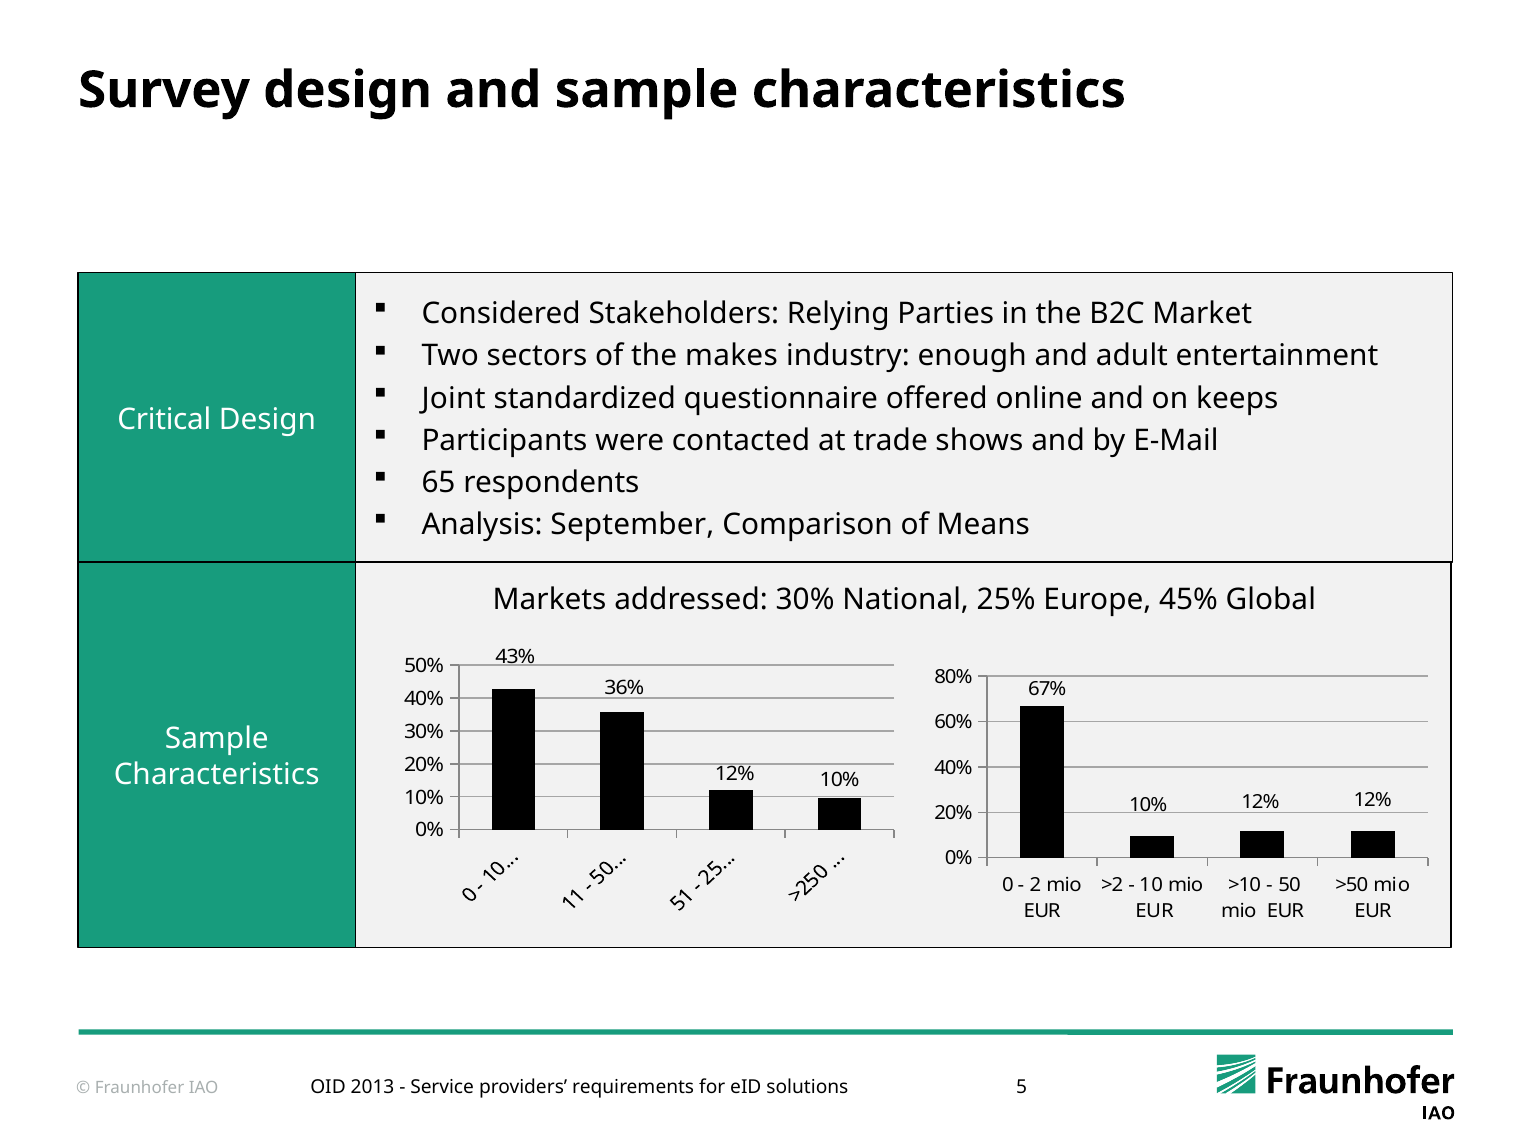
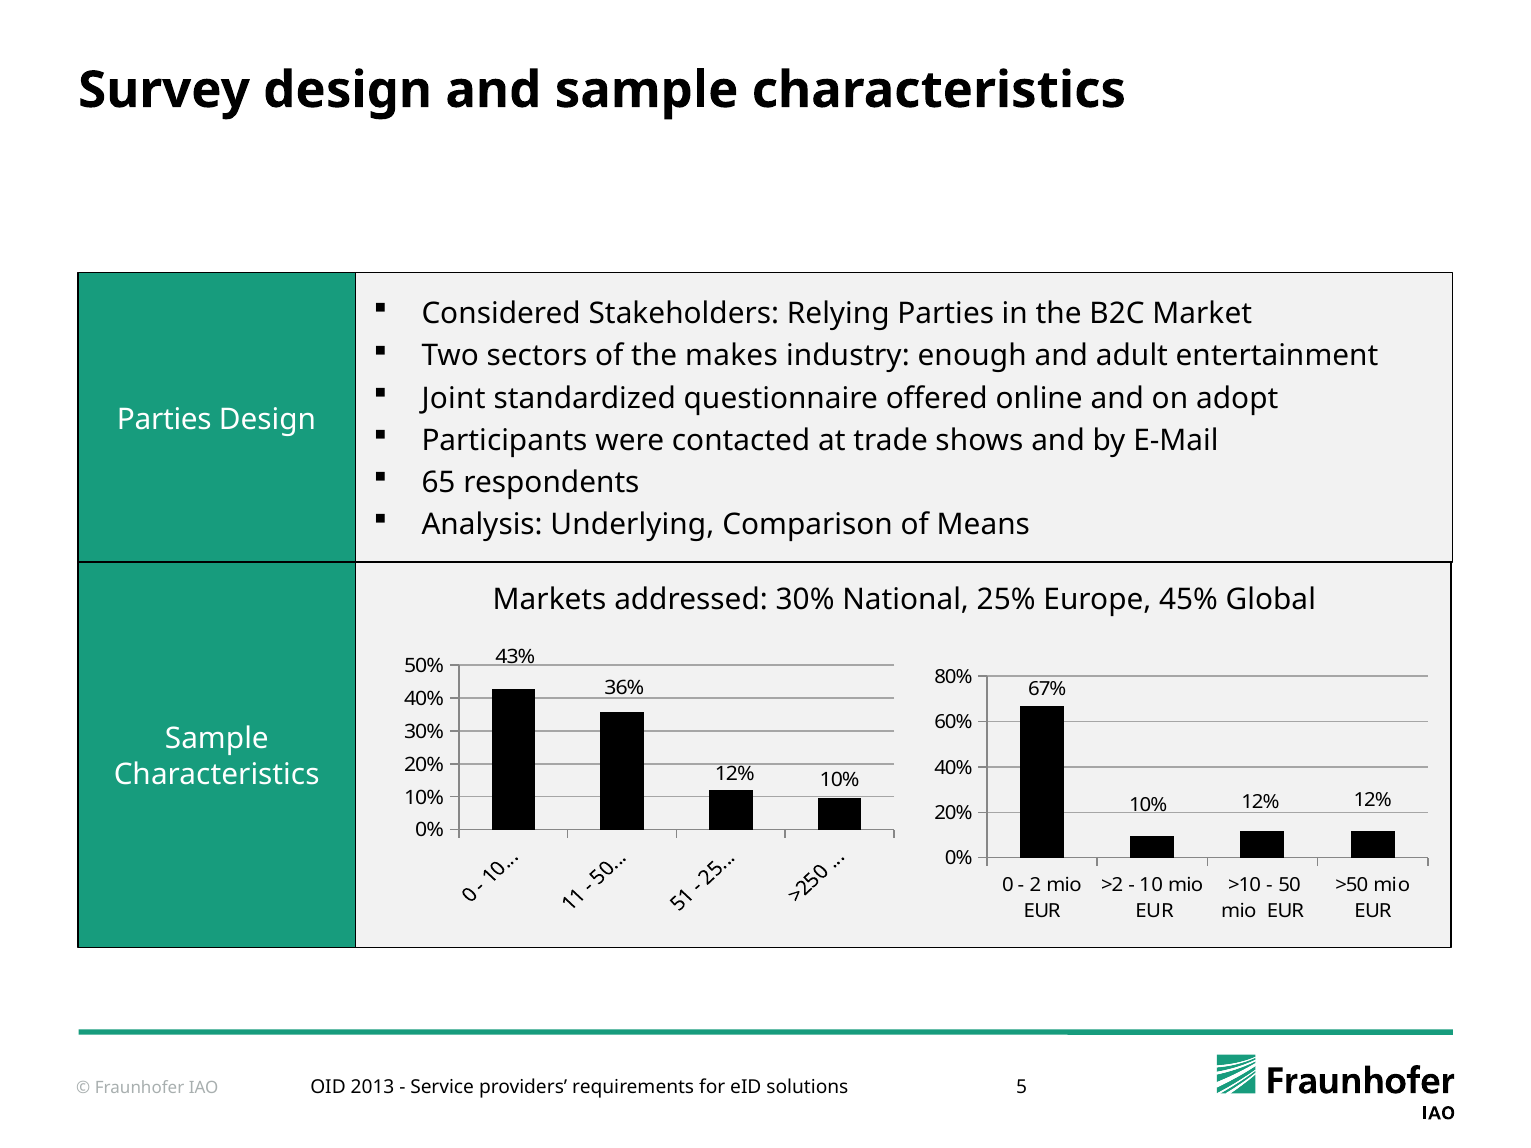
keeps: keeps -> adopt
Critical at (164, 419): Critical -> Parties
September: September -> Underlying
